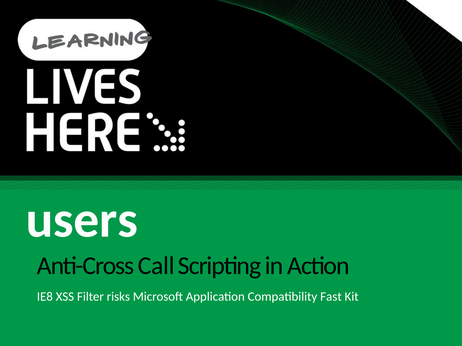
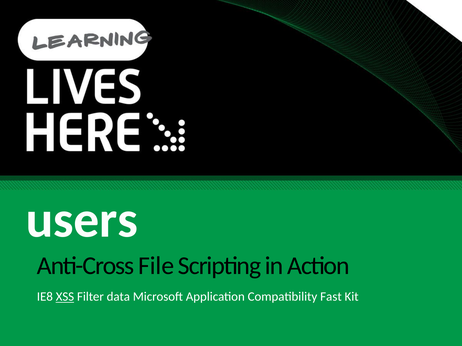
Call: Call -> File
XSS underline: none -> present
risks: risks -> data
